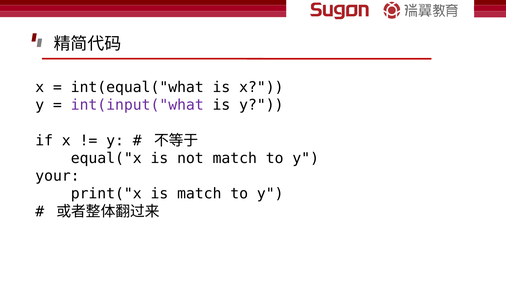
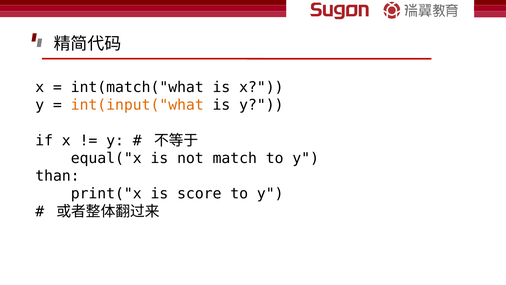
int(equal("what: int(equal("what -> int(match("what
int(input("what colour: purple -> orange
your: your -> than
is match: match -> score
